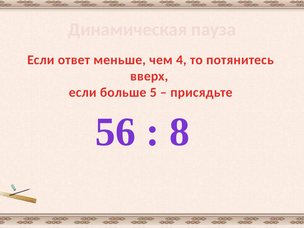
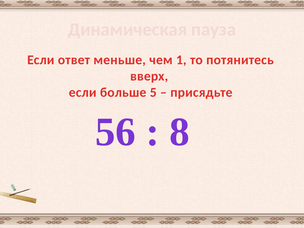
4: 4 -> 1
